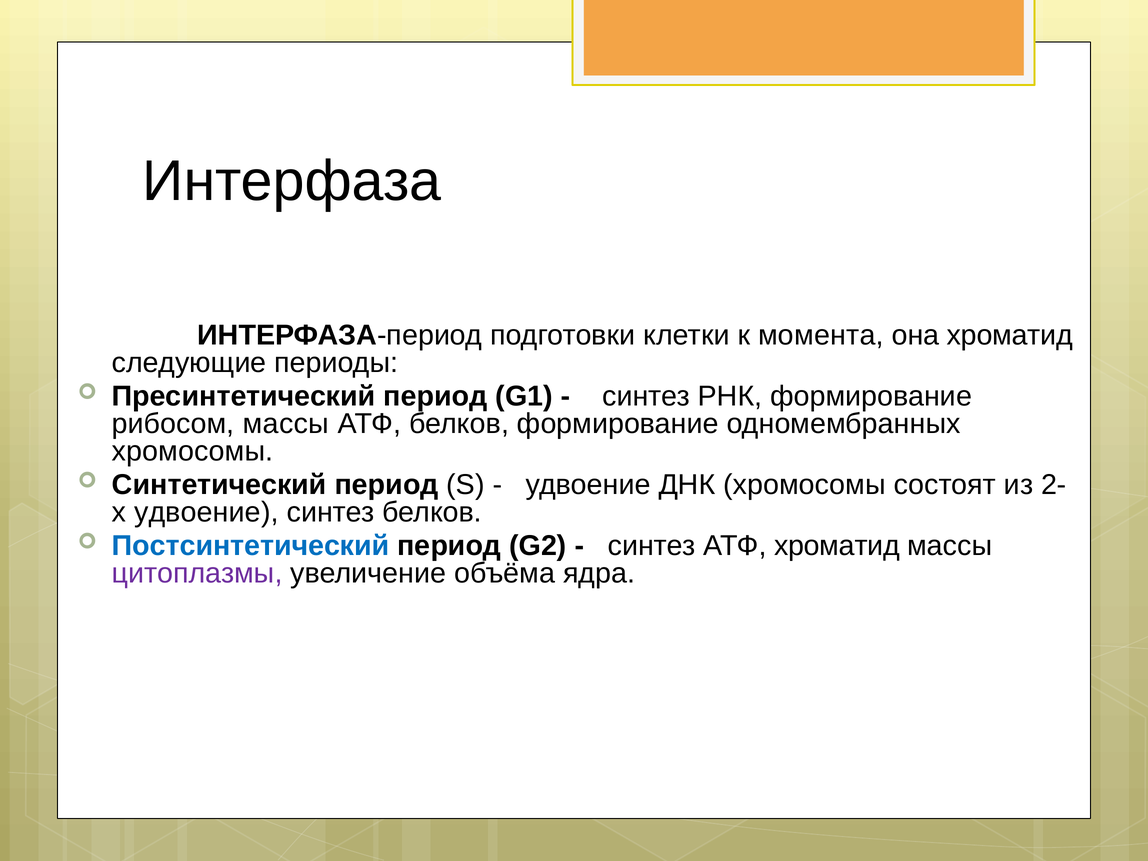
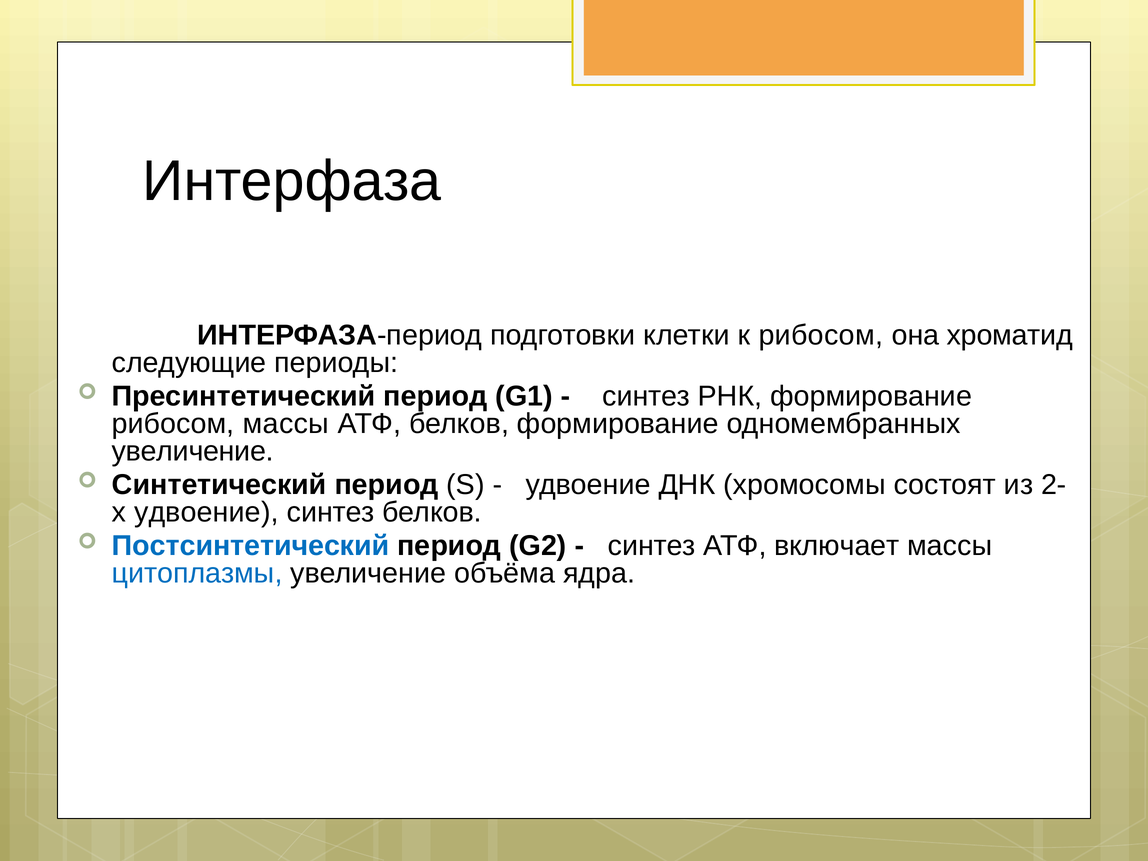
к момента: момента -> рибосом
хромосомы at (193, 451): хромосомы -> увеличение
АТФ хроматид: хроматид -> включает
цитоплазмы colour: purple -> blue
